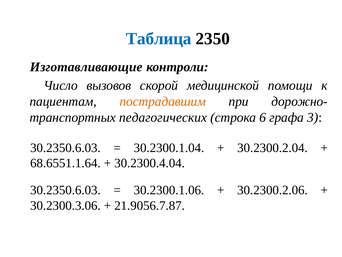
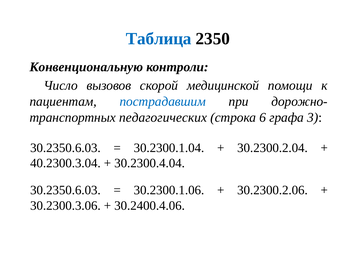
Изготавливающие: Изготавливающие -> Конвенциональную
пострадавшим colour: orange -> blue
68.6551.1.64: 68.6551.1.64 -> 40.2300.3.04
21.9056.7.87: 21.9056.7.87 -> 30.2400.4.06
